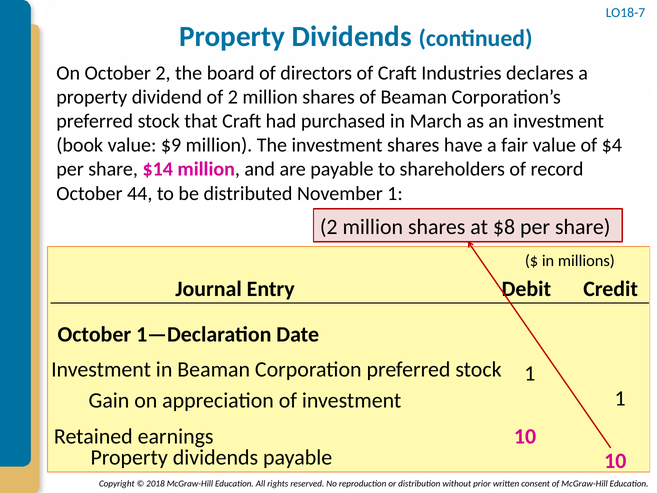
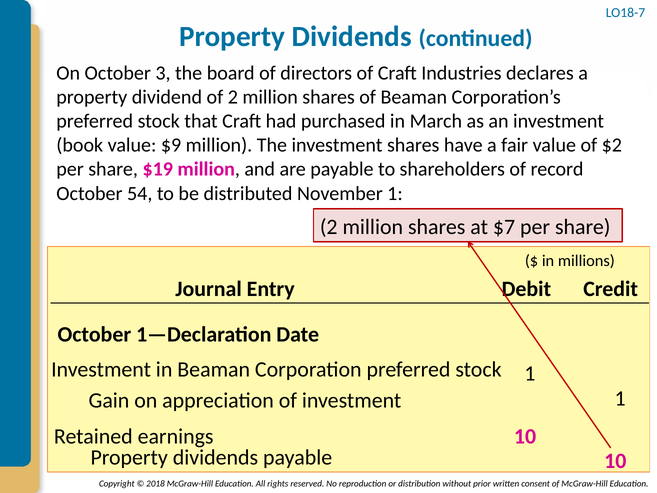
October 2: 2 -> 3
$4: $4 -> $2
$14: $14 -> $19
44: 44 -> 54
$8: $8 -> $7
